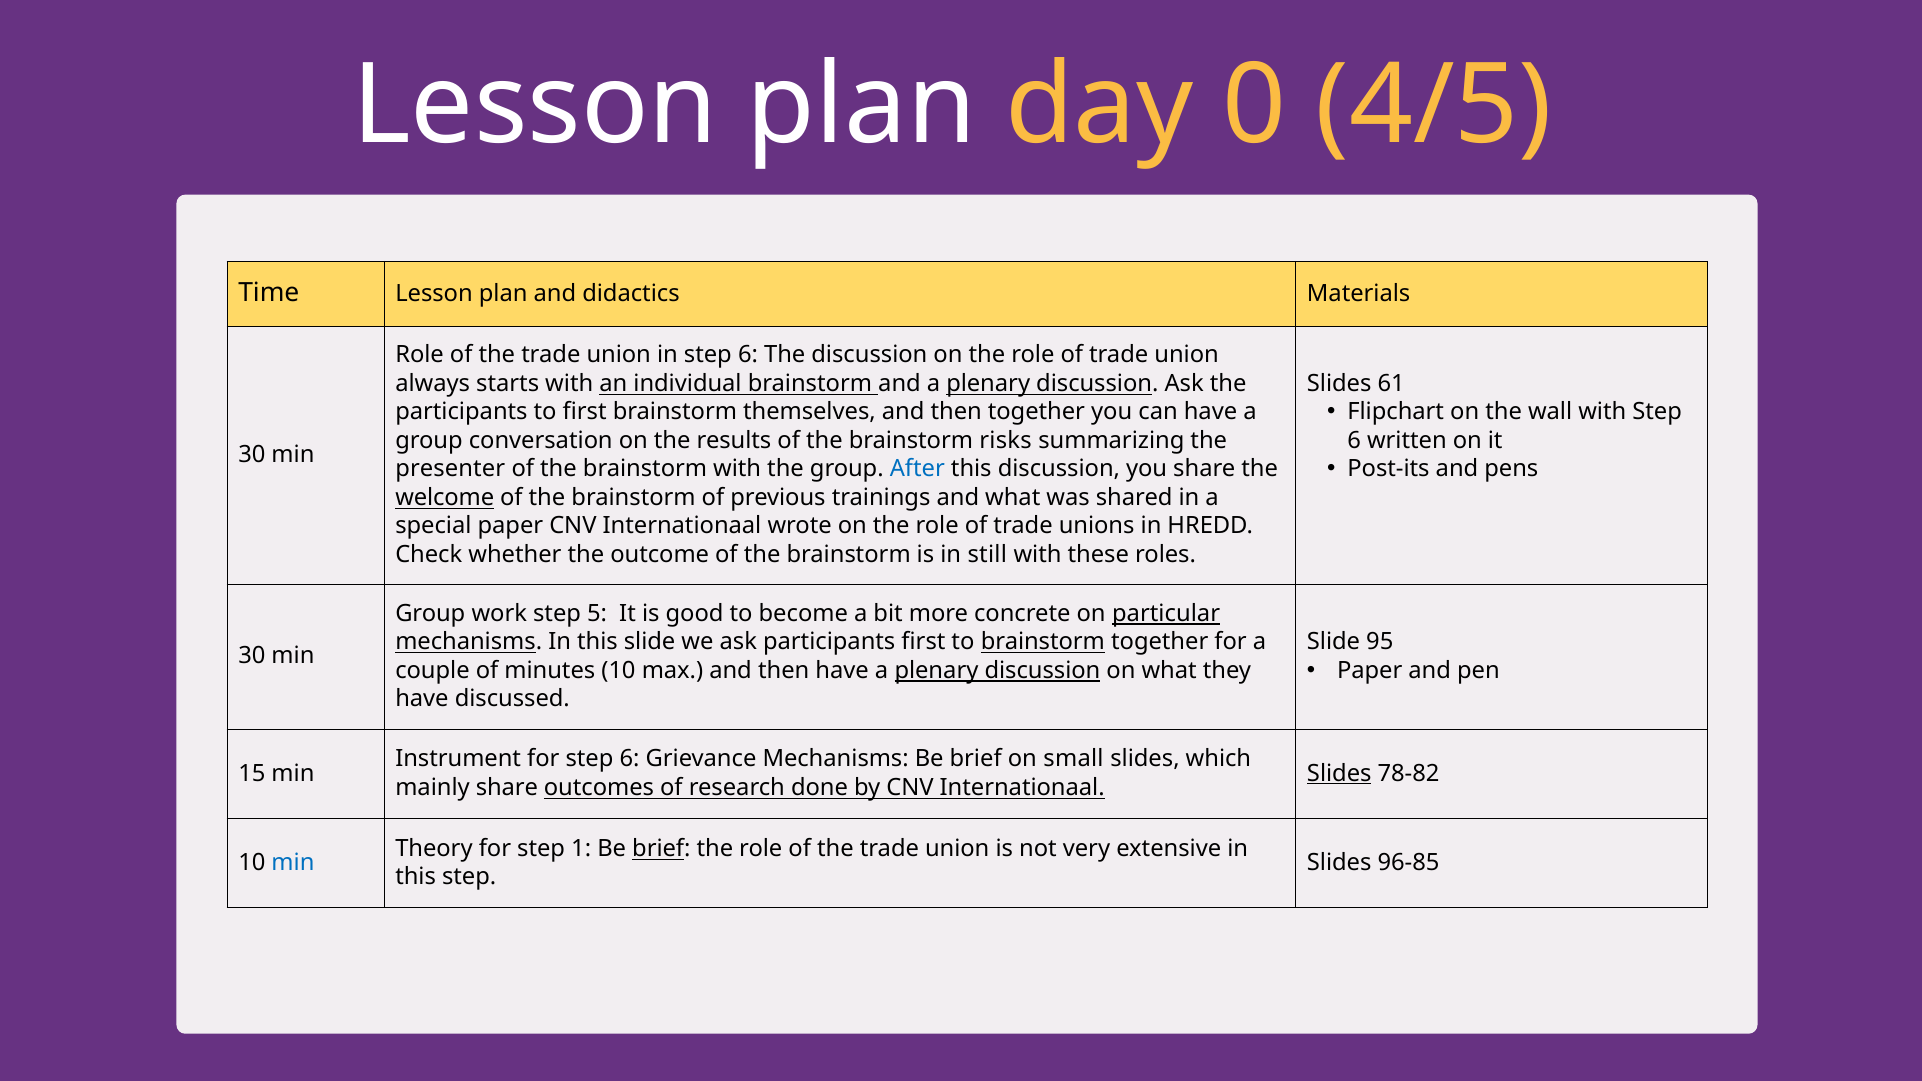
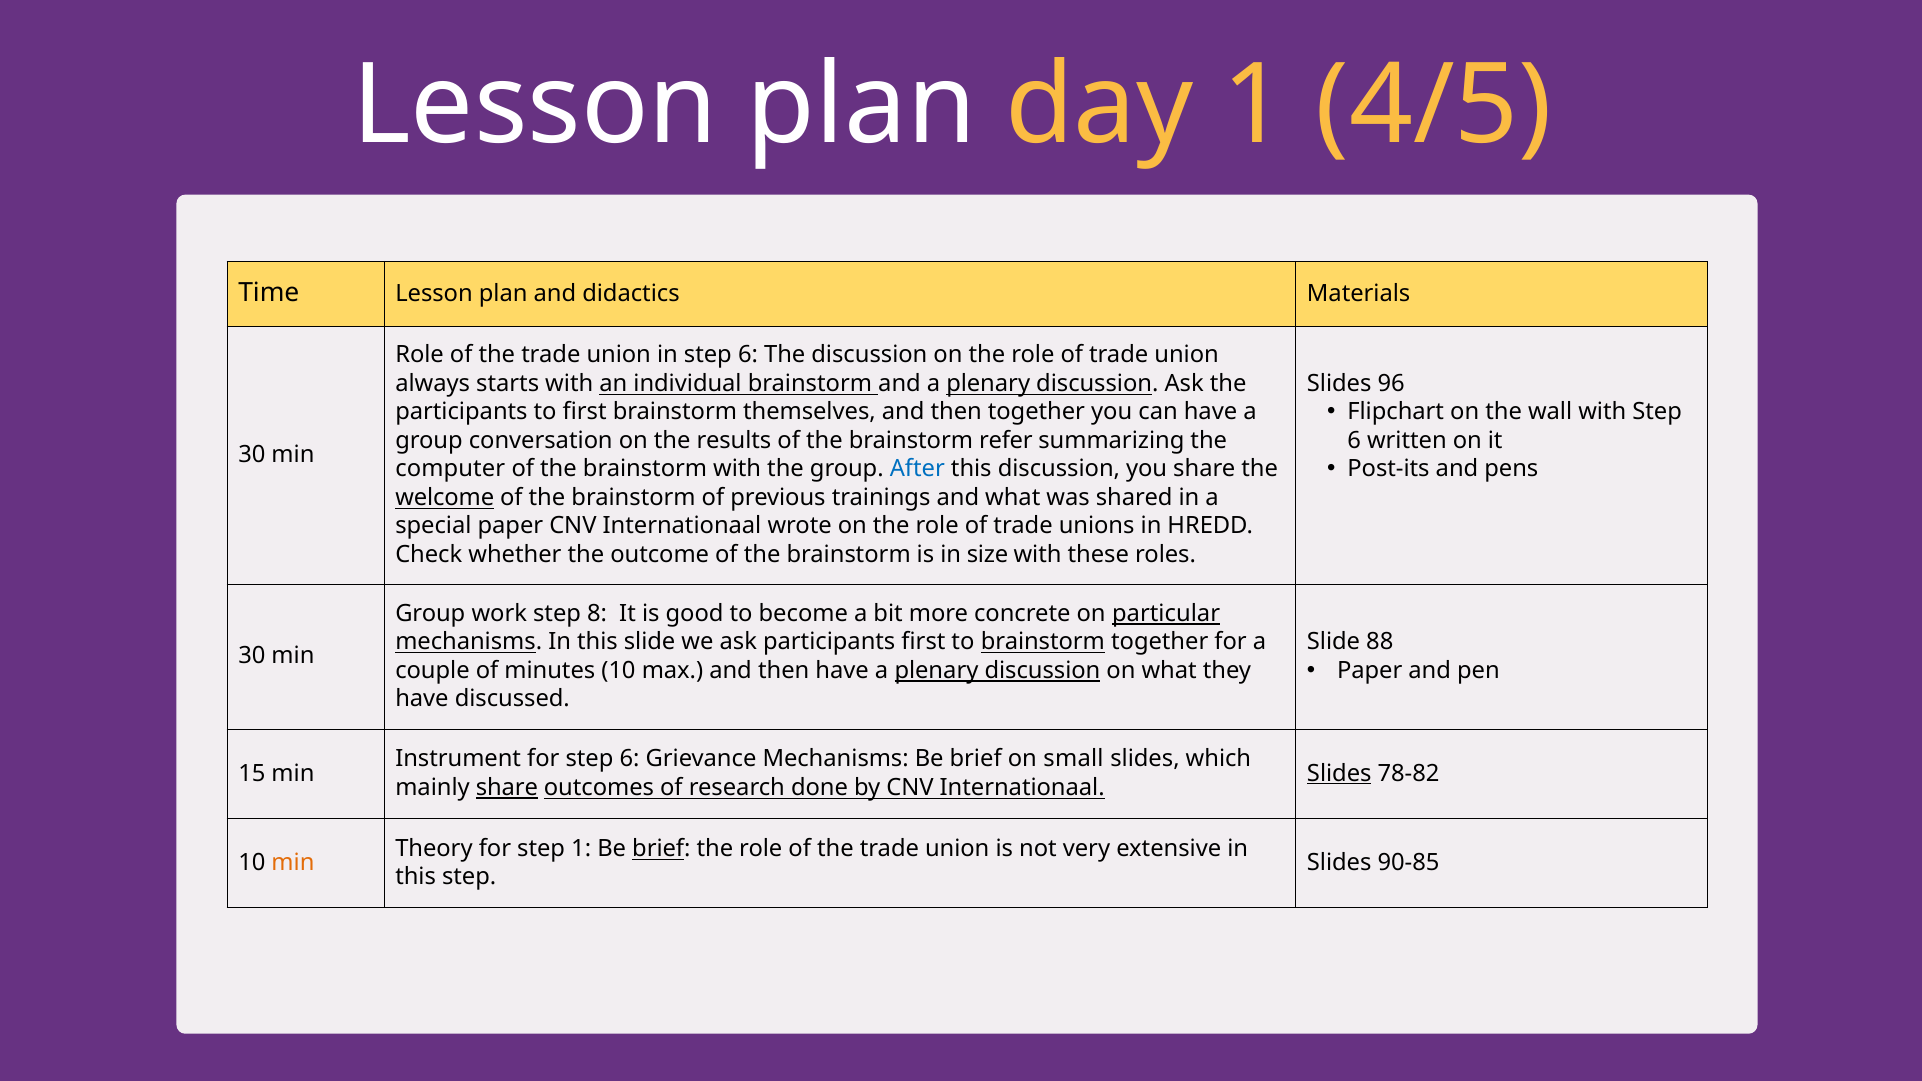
day 0: 0 -> 1
61: 61 -> 96
risks: risks -> refer
presenter: presenter -> computer
still: still -> size
5: 5 -> 8
95: 95 -> 88
share at (507, 788) underline: none -> present
min at (293, 863) colour: blue -> orange
96-85: 96-85 -> 90-85
